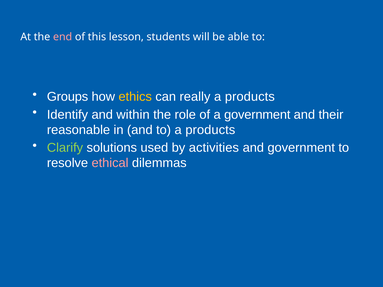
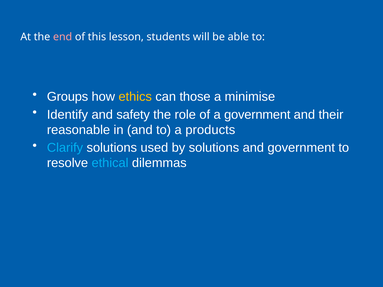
really: really -> those
products at (250, 97): products -> minimise
within: within -> safety
Clarify colour: light green -> light blue
by activities: activities -> solutions
ethical colour: pink -> light blue
